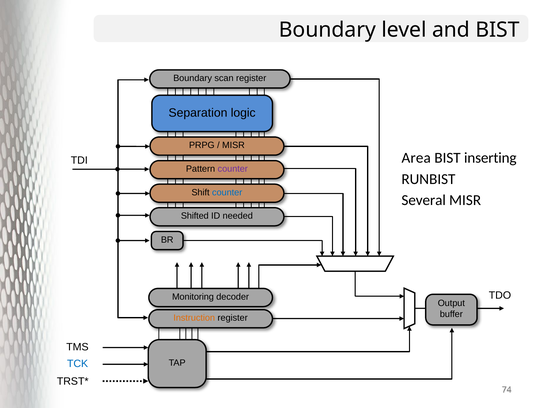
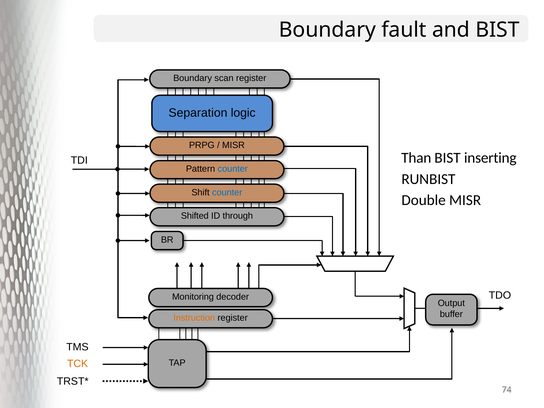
level: level -> fault
Area: Area -> Than
counter at (233, 169) colour: purple -> blue
Several: Several -> Double
needed: needed -> through
TCK colour: blue -> orange
